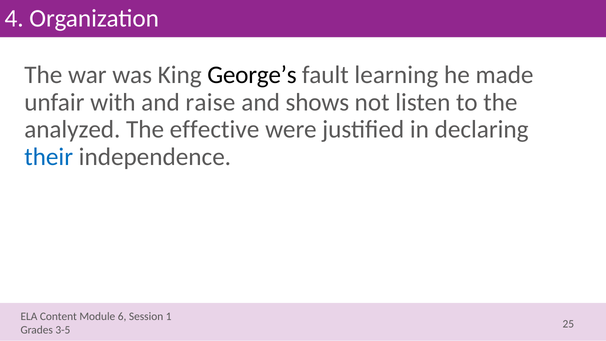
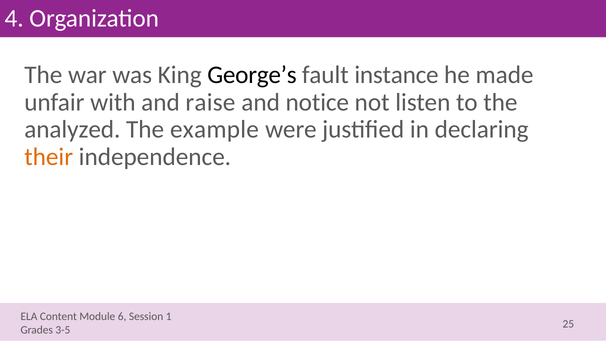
learning: learning -> instance
shows: shows -> notice
effective: effective -> example
their colour: blue -> orange
